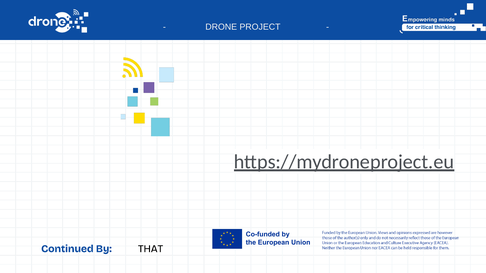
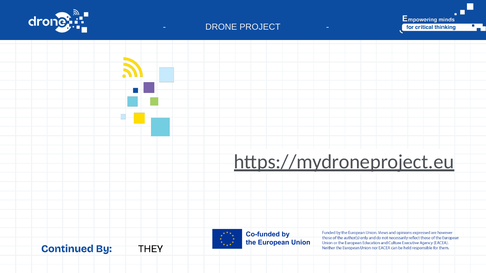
THAT: THAT -> THEY
